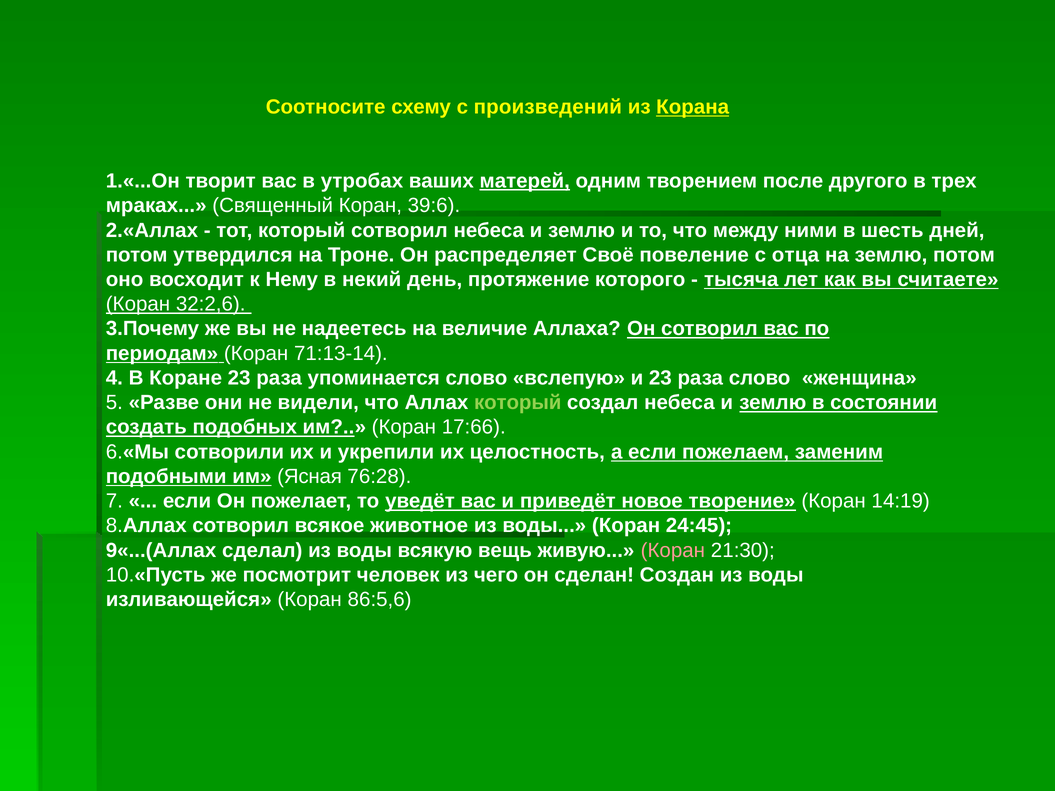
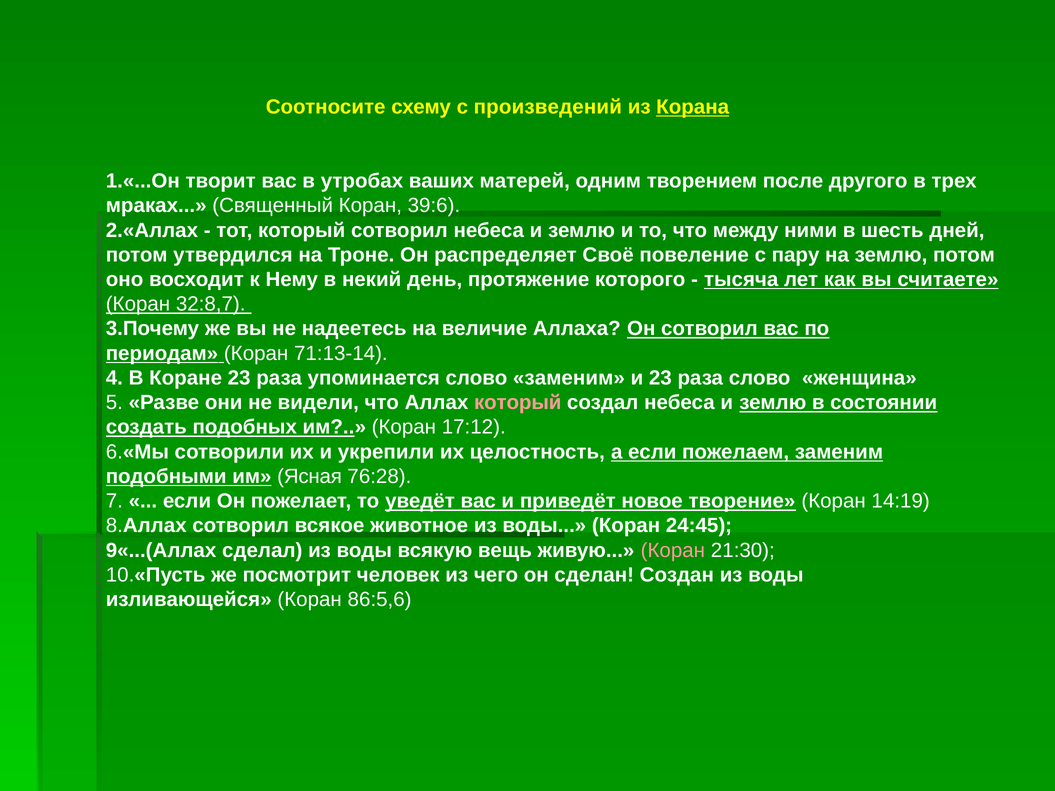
матерей underline: present -> none
отца: отца -> пару
32:2,6: 32:2,6 -> 32:8,7
слово вслепую: вслепую -> заменим
который at (518, 403) colour: light green -> pink
17:66: 17:66 -> 17:12
